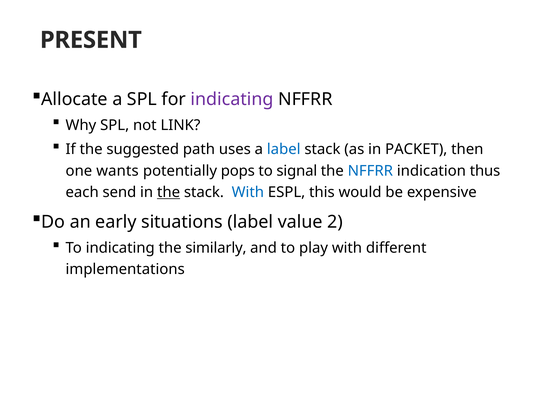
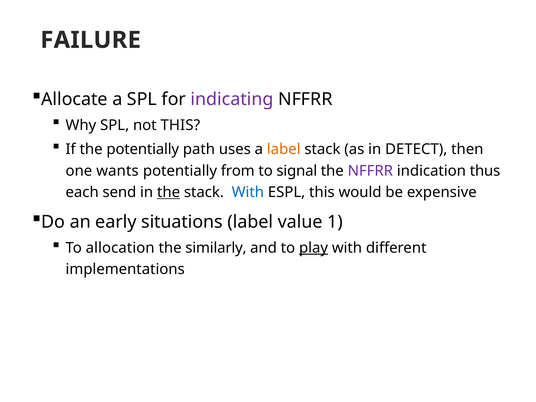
PRESENT: PRESENT -> FAILURE
not LINK: LINK -> THIS
the suggested: suggested -> potentially
label at (284, 149) colour: blue -> orange
PACKET: PACKET -> DETECT
pops: pops -> from
NFFRR at (370, 171) colour: blue -> purple
2: 2 -> 1
To indicating: indicating -> allocation
play underline: none -> present
